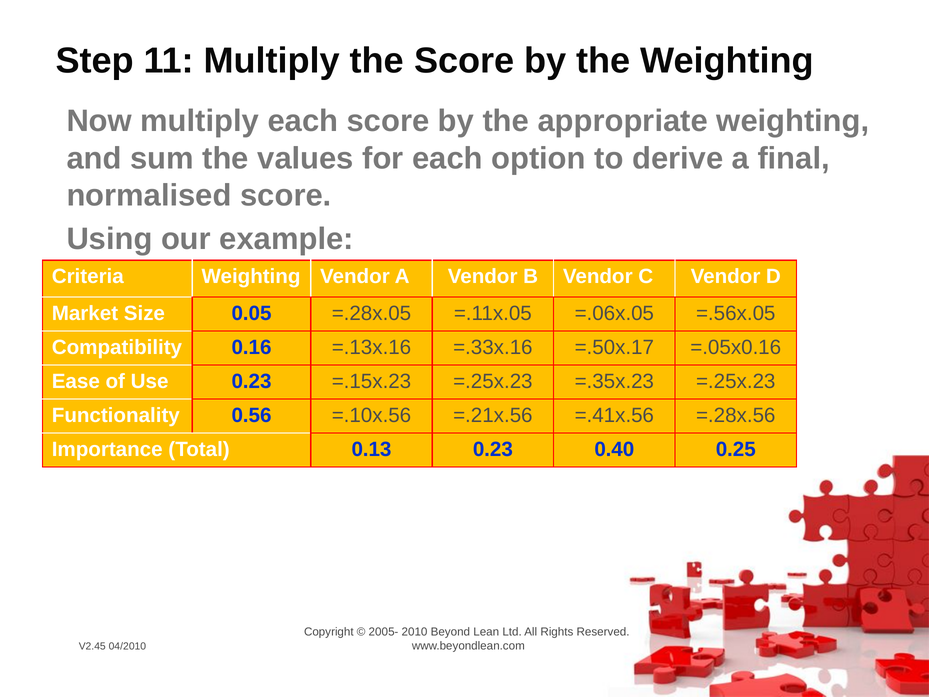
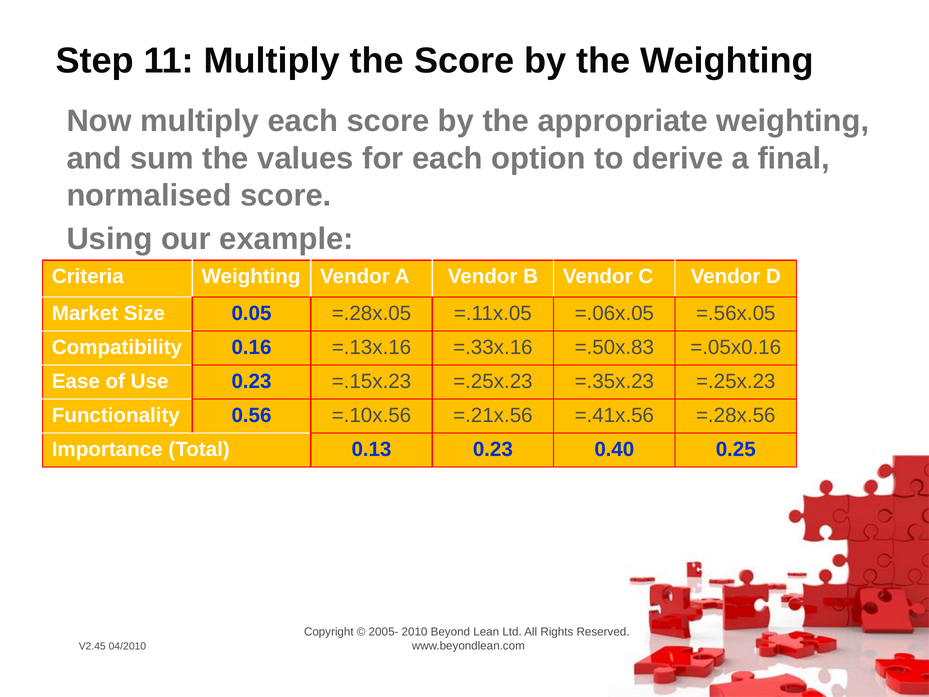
=.50x.17: =.50x.17 -> =.50x.83
